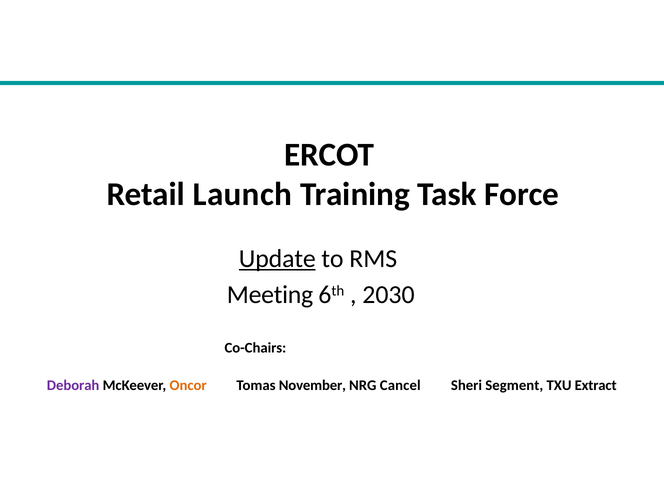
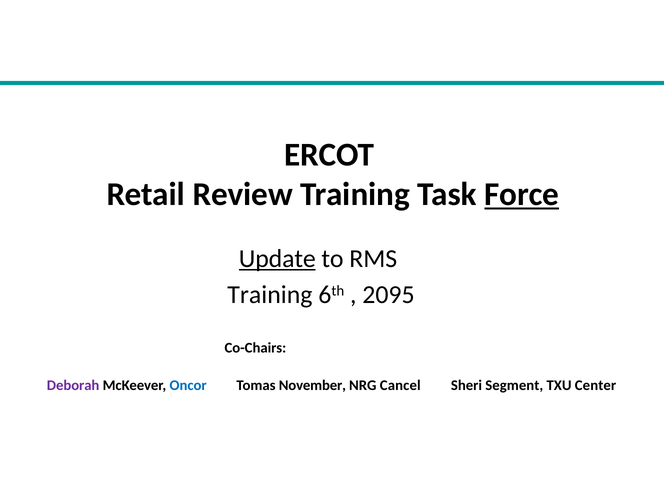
Launch: Launch -> Review
Force underline: none -> present
Meeting at (270, 295): Meeting -> Training
2030: 2030 -> 2095
Oncor colour: orange -> blue
Extract: Extract -> Center
